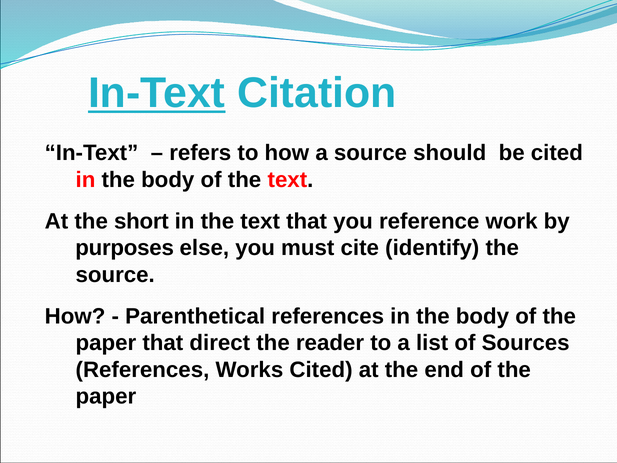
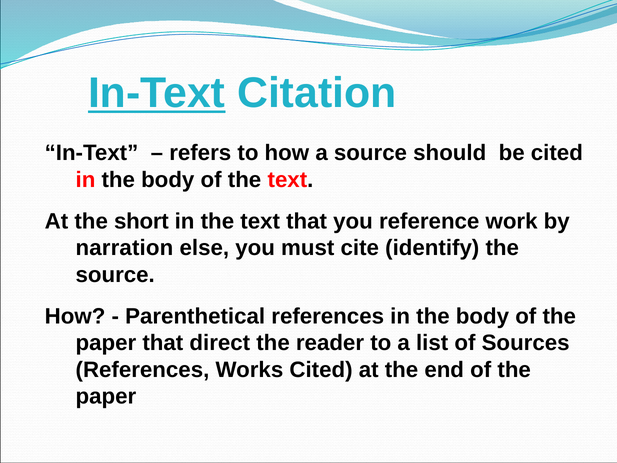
purposes: purposes -> narration
